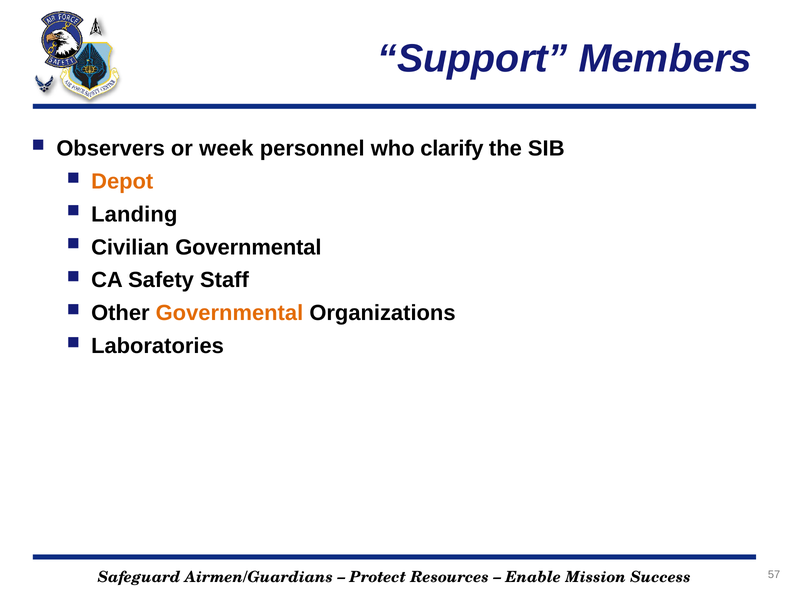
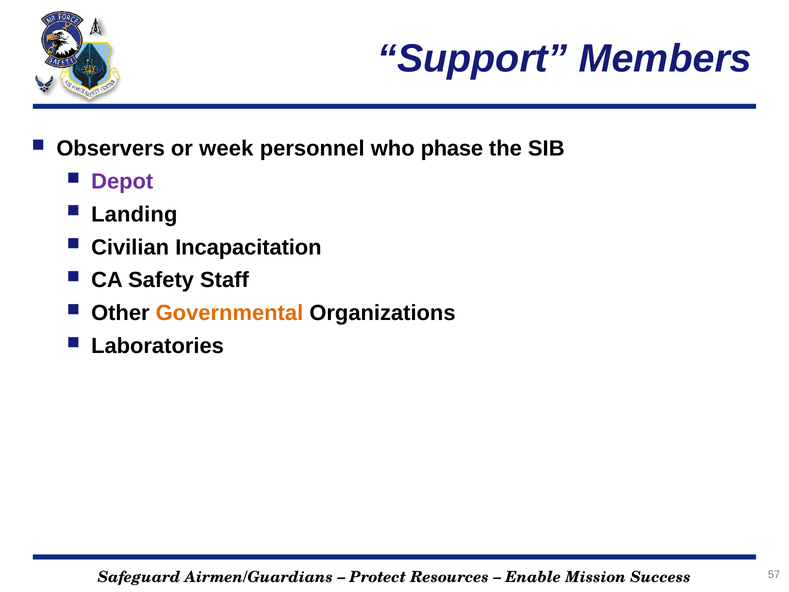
clarify: clarify -> phase
Depot colour: orange -> purple
Civilian Governmental: Governmental -> Incapacitation
